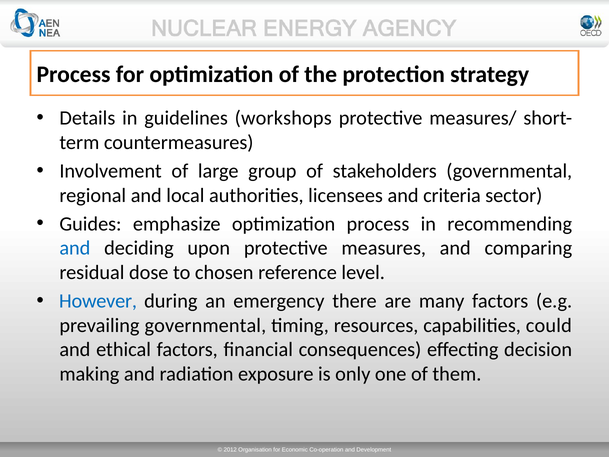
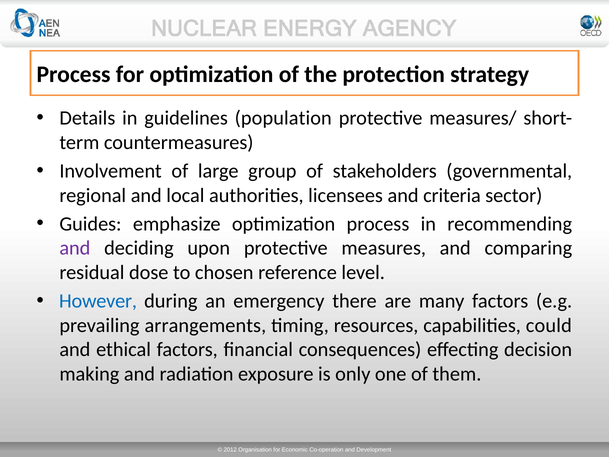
workshops: workshops -> population
and at (75, 248) colour: blue -> purple
prevailing governmental: governmental -> arrangements
